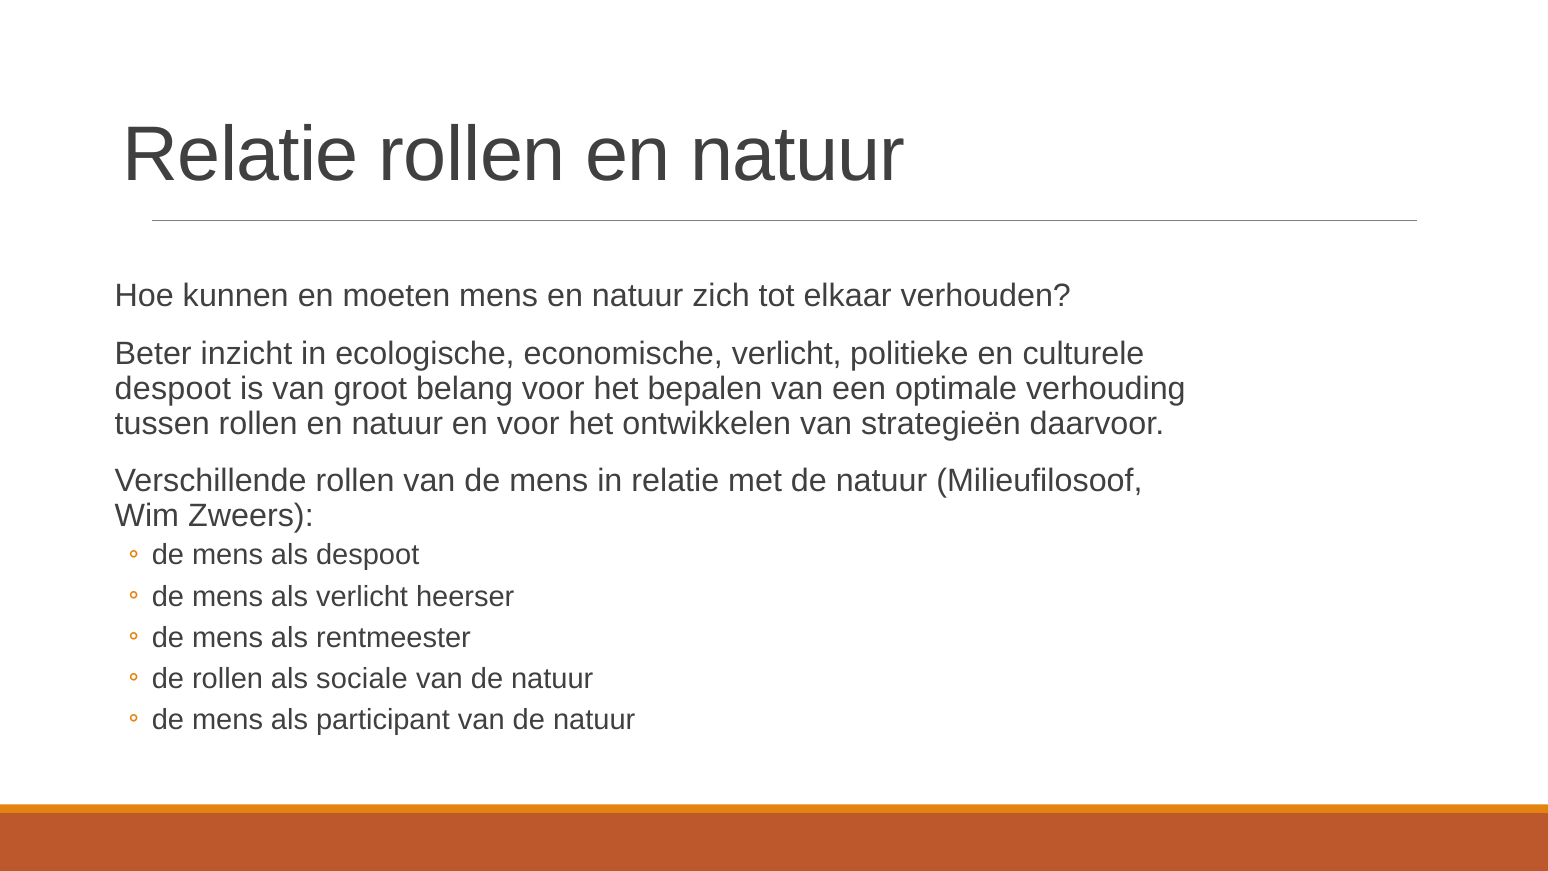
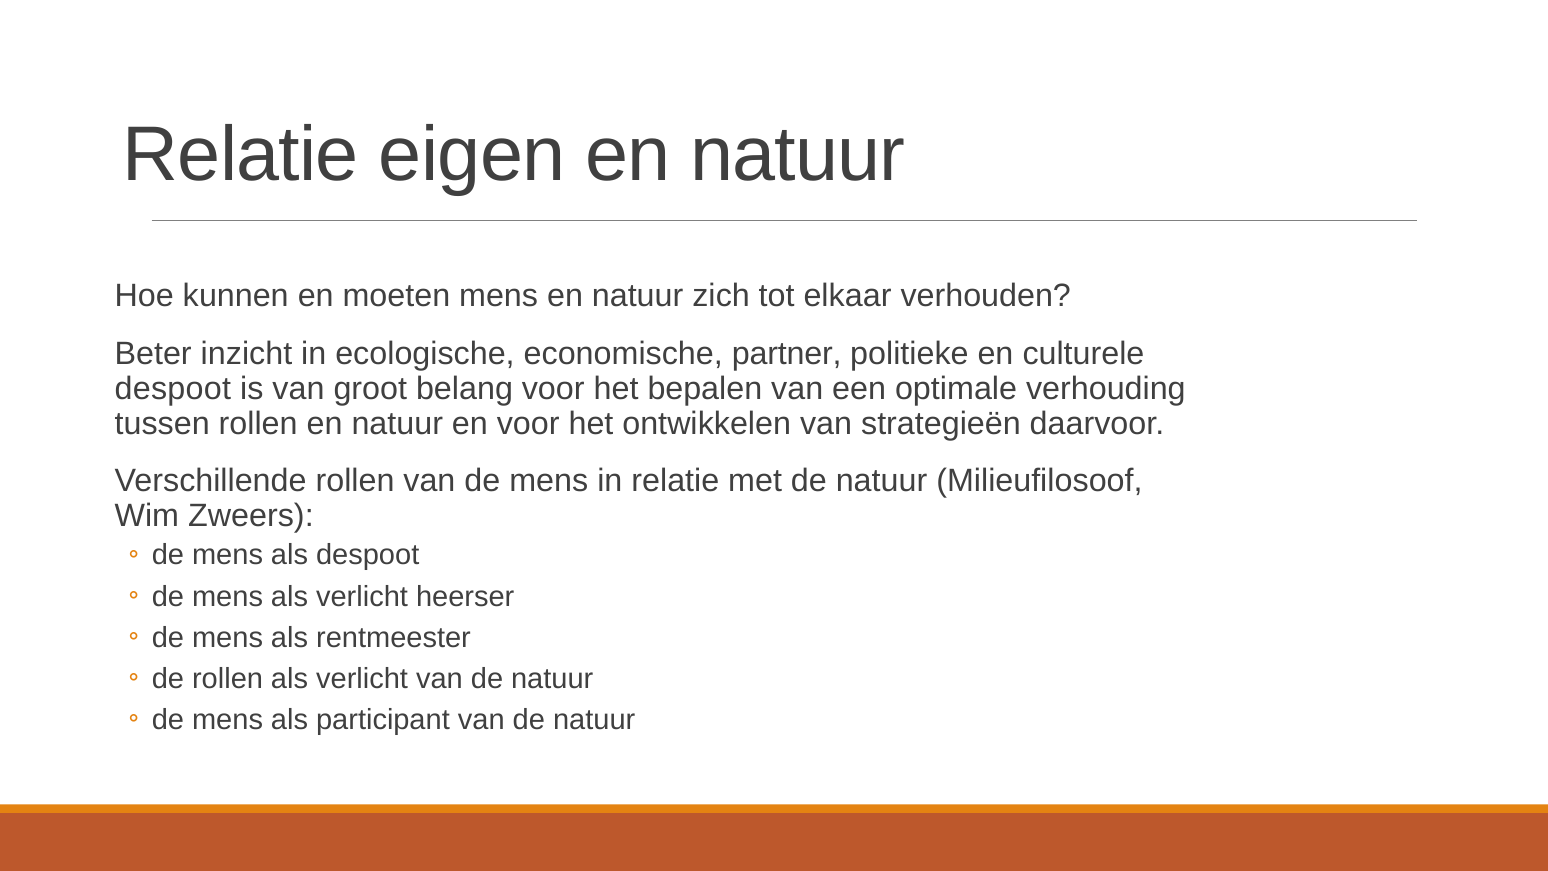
Relatie rollen: rollen -> eigen
economische verlicht: verlicht -> partner
sociale at (362, 678): sociale -> verlicht
